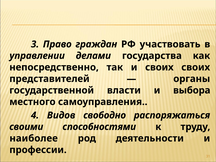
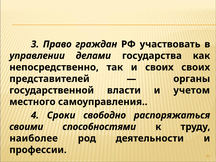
выбора: выбора -> учетом
Видов: Видов -> Сроки
